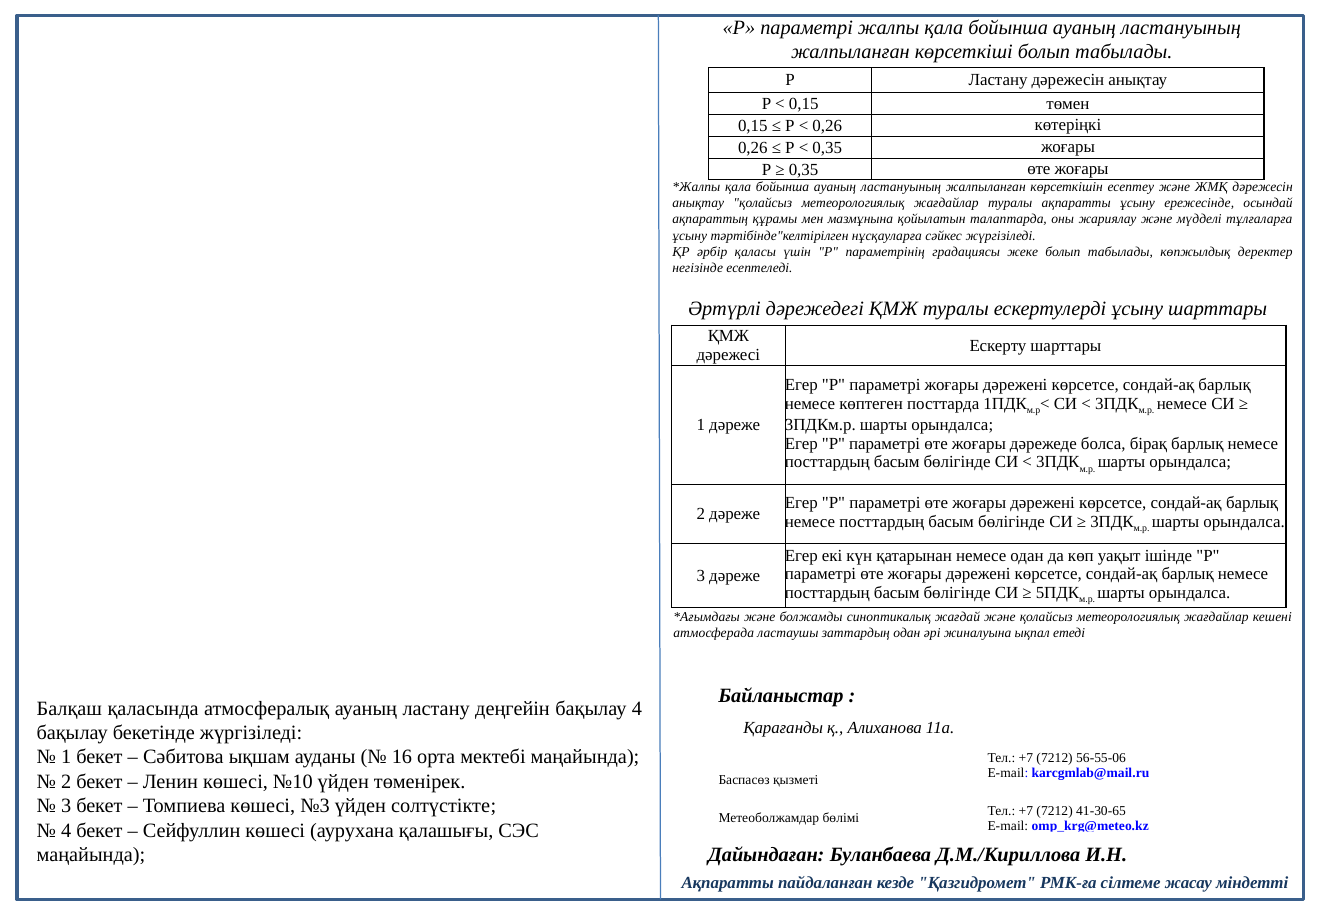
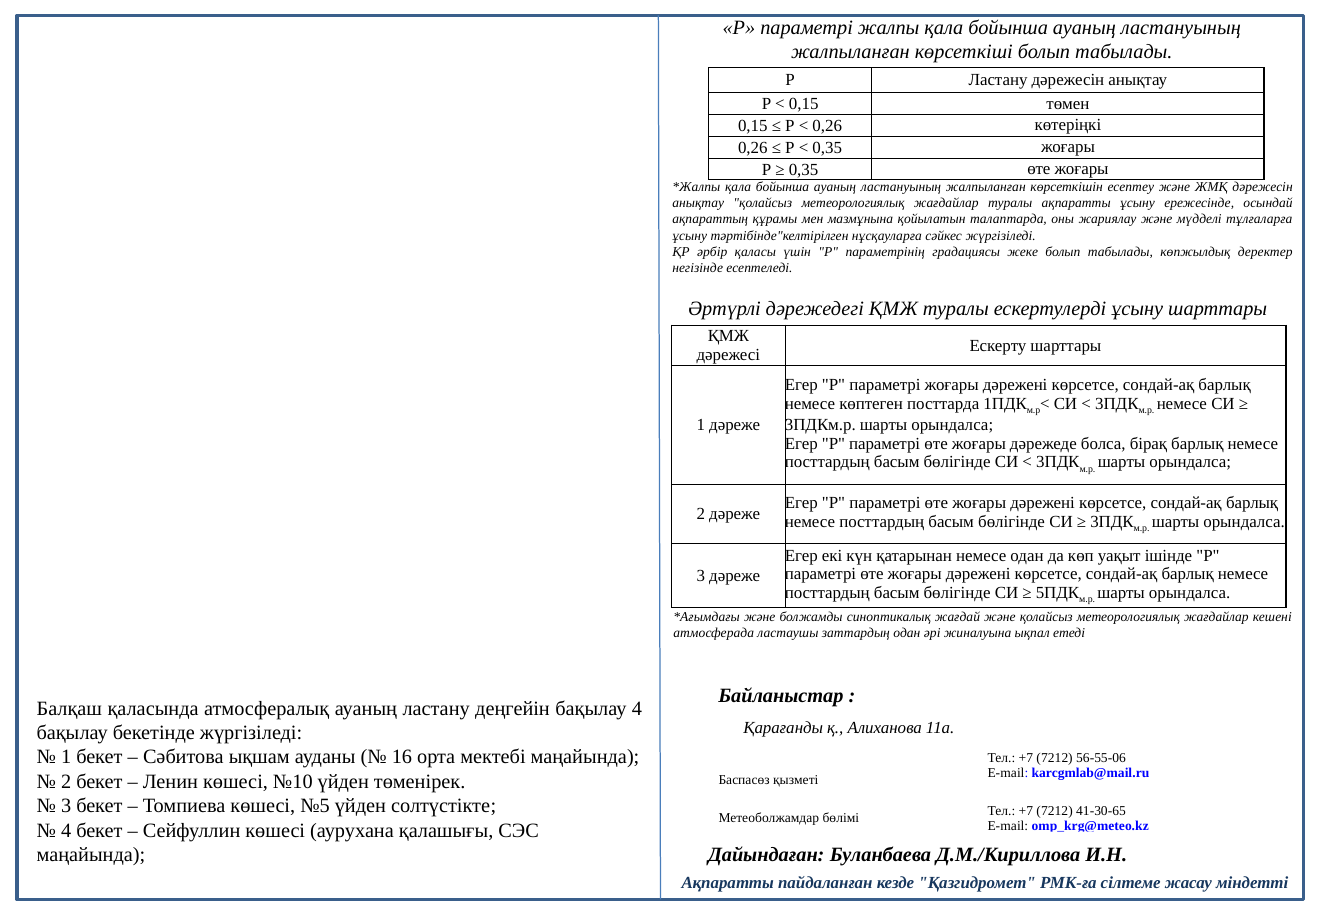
№3: №3 -> №5
